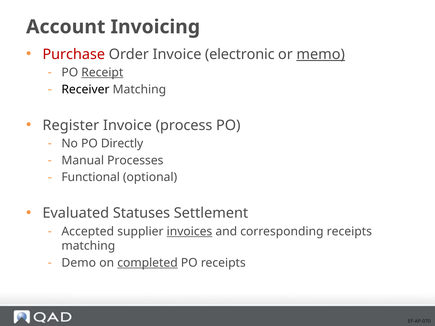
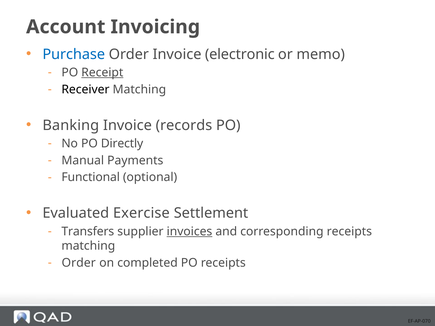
Purchase colour: red -> blue
memo underline: present -> none
Register: Register -> Banking
process: process -> records
Processes: Processes -> Payments
Statuses: Statuses -> Exercise
Accepted: Accepted -> Transfers
Demo at (79, 263): Demo -> Order
completed underline: present -> none
